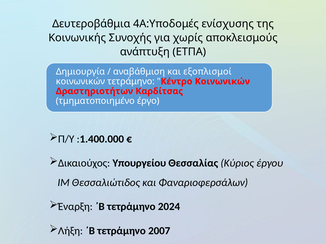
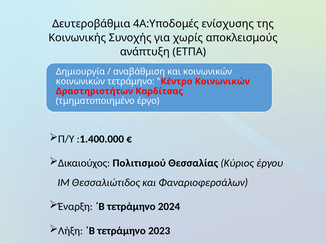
και εξοπλισμοί: εξοπλισμοί -> κοινωνικών
Υπουργείου: Υπουργείου -> Πολιτισμού
2007: 2007 -> 2023
